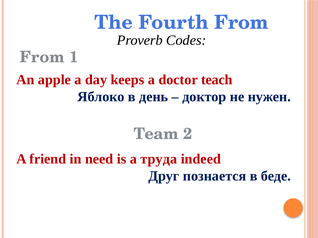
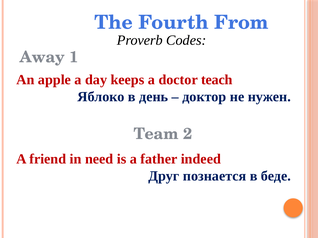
From at (42, 57): From -> Away
труда: труда -> father
